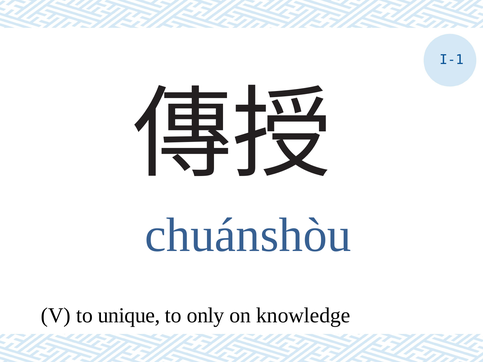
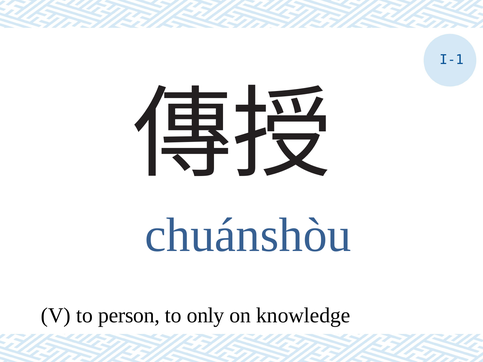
unique: unique -> person
